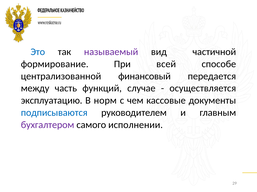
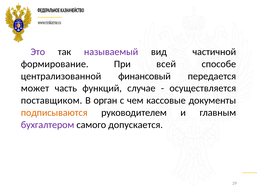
Это colour: blue -> purple
между: между -> может
эксплуатацию: эксплуатацию -> поставщиком
норм: норм -> орган
подписываются colour: blue -> orange
исполнении: исполнении -> допускается
